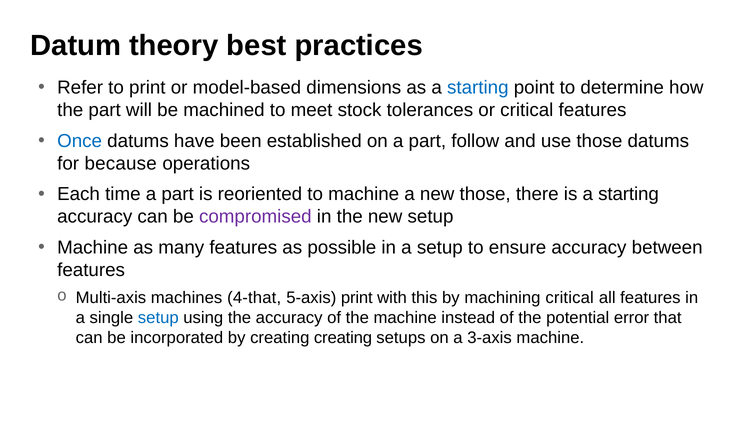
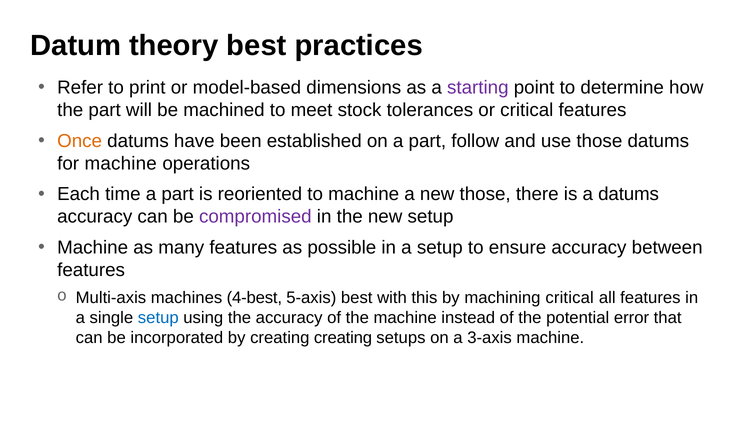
starting at (478, 88) colour: blue -> purple
Once colour: blue -> orange
for because: because -> machine
is a starting: starting -> datums
4-that: 4-that -> 4-best
5-axis print: print -> best
